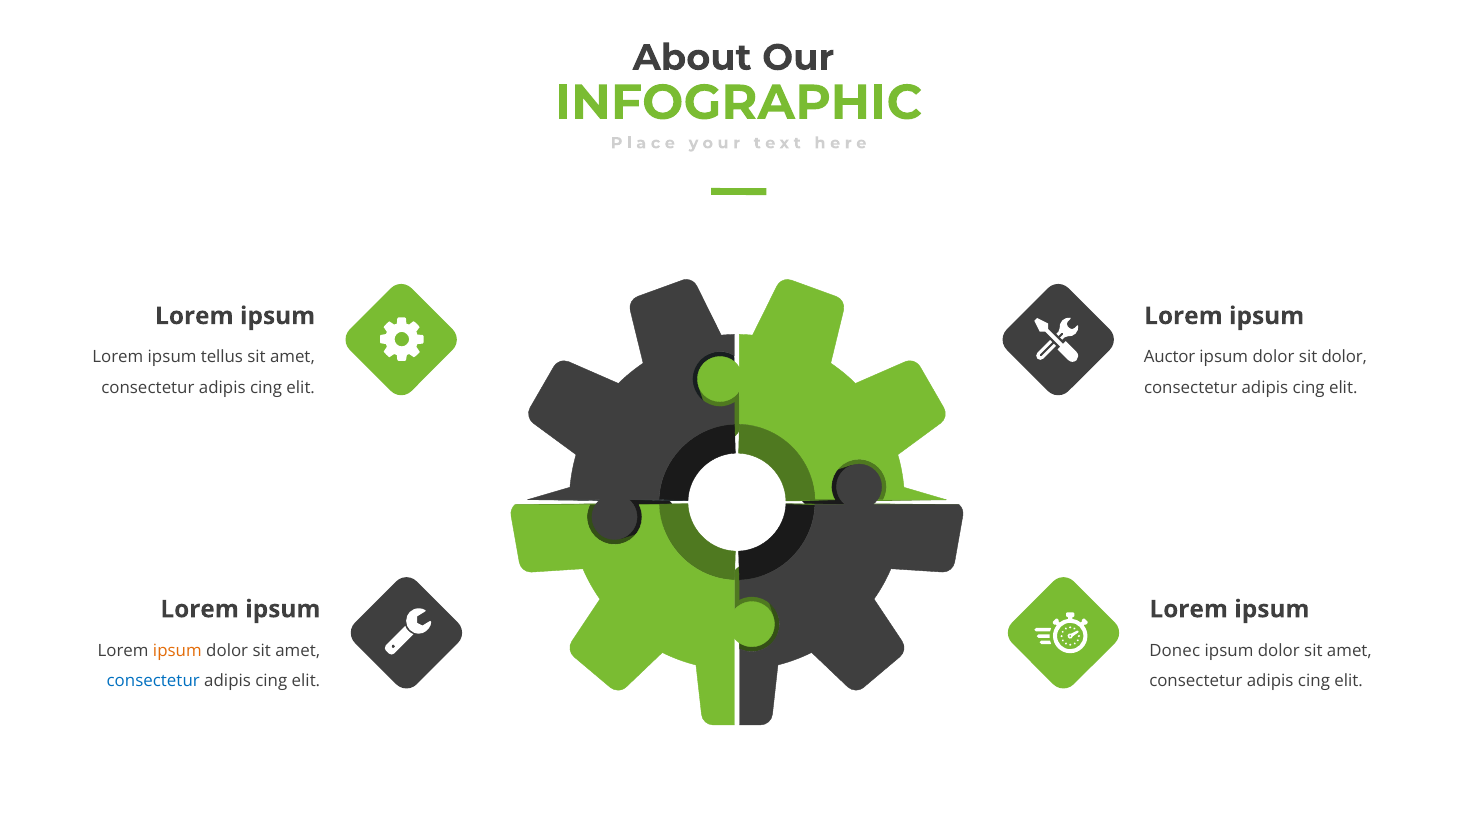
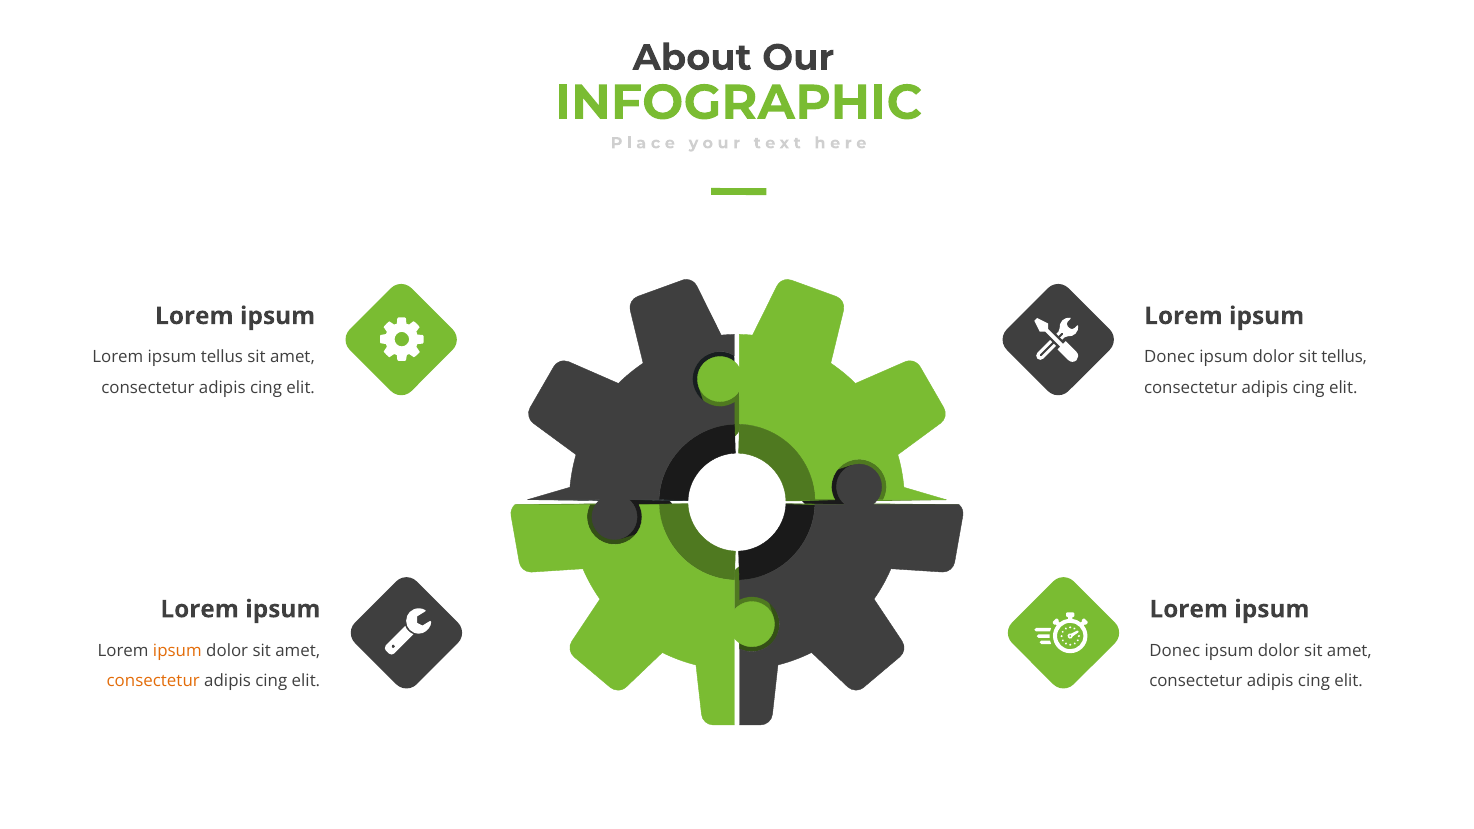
Auctor at (1170, 357): Auctor -> Donec
sit dolor: dolor -> tellus
consectetur at (153, 681) colour: blue -> orange
